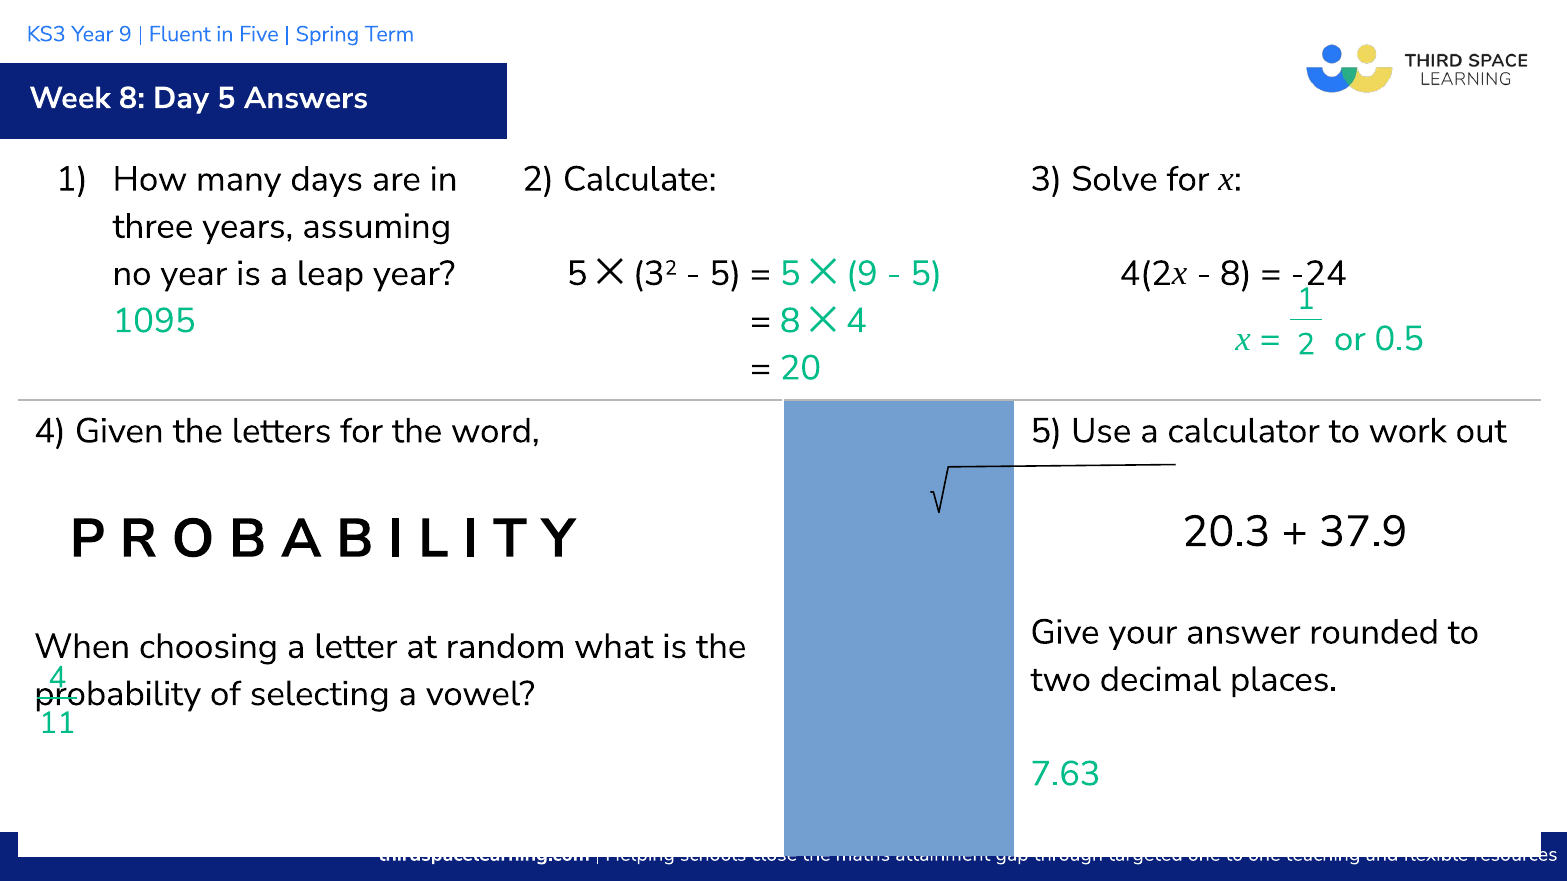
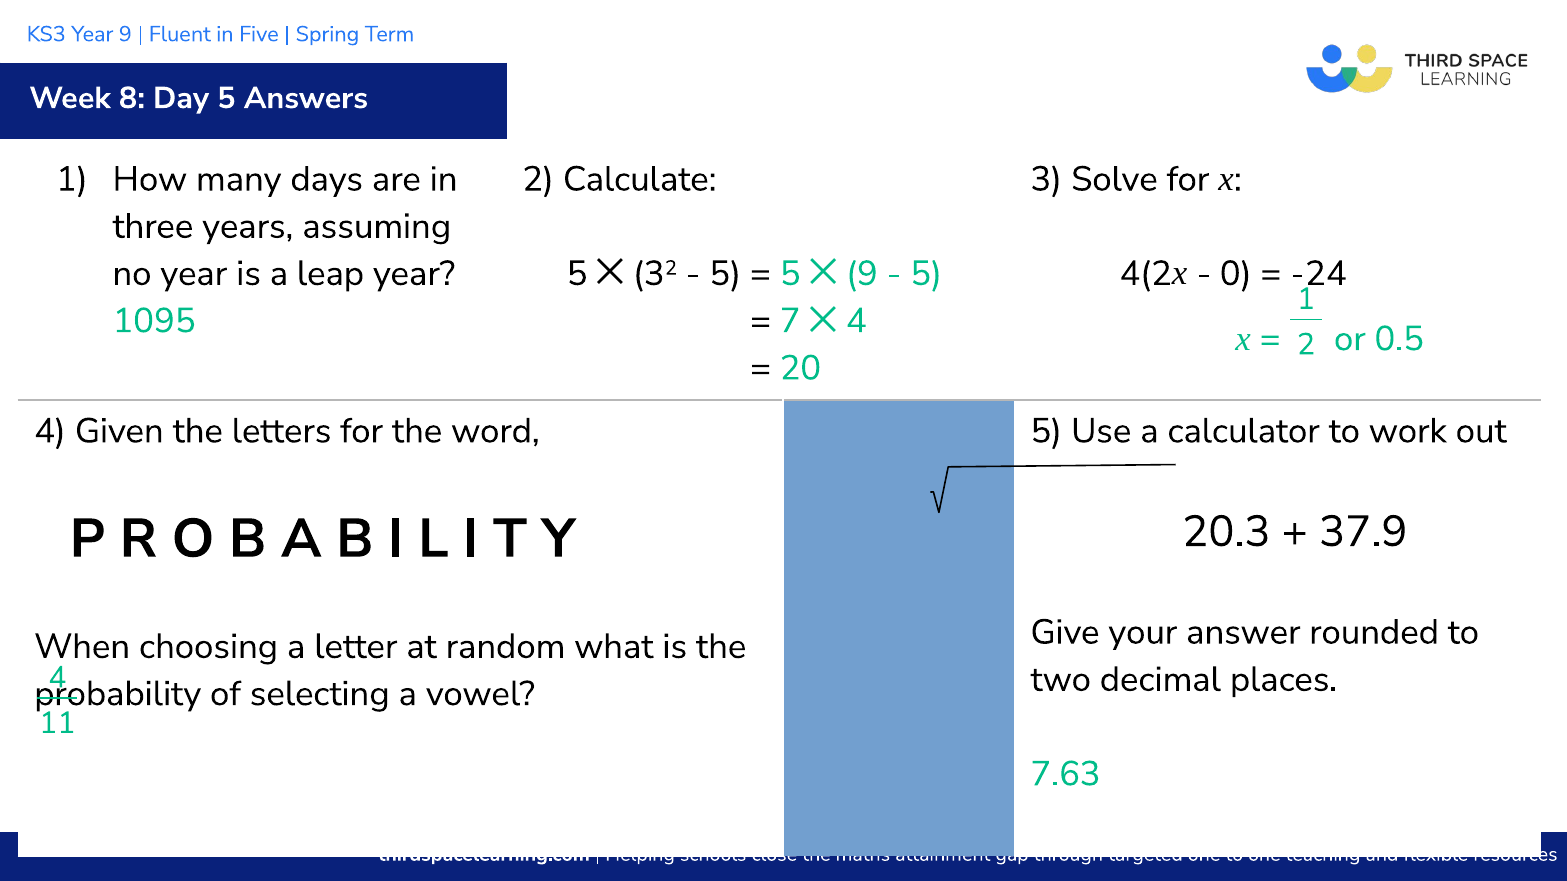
8 at (1236, 274): 8 -> 0
8 at (790, 321): 8 -> 7
